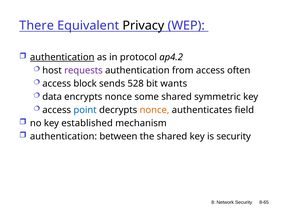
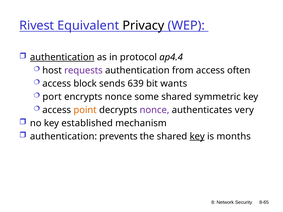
There: There -> Rivest
ap4.2: ap4.2 -> ap4.4
528: 528 -> 639
data: data -> port
point colour: blue -> orange
nonce at (155, 110) colour: orange -> purple
field: field -> very
between: between -> prevents
key at (197, 136) underline: none -> present
is security: security -> months
